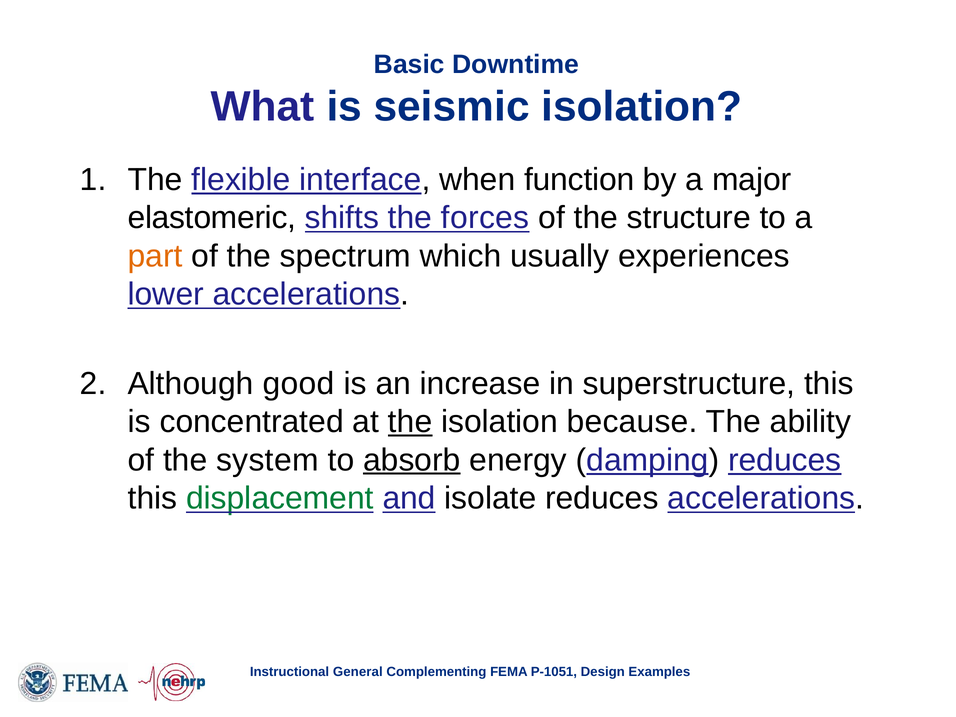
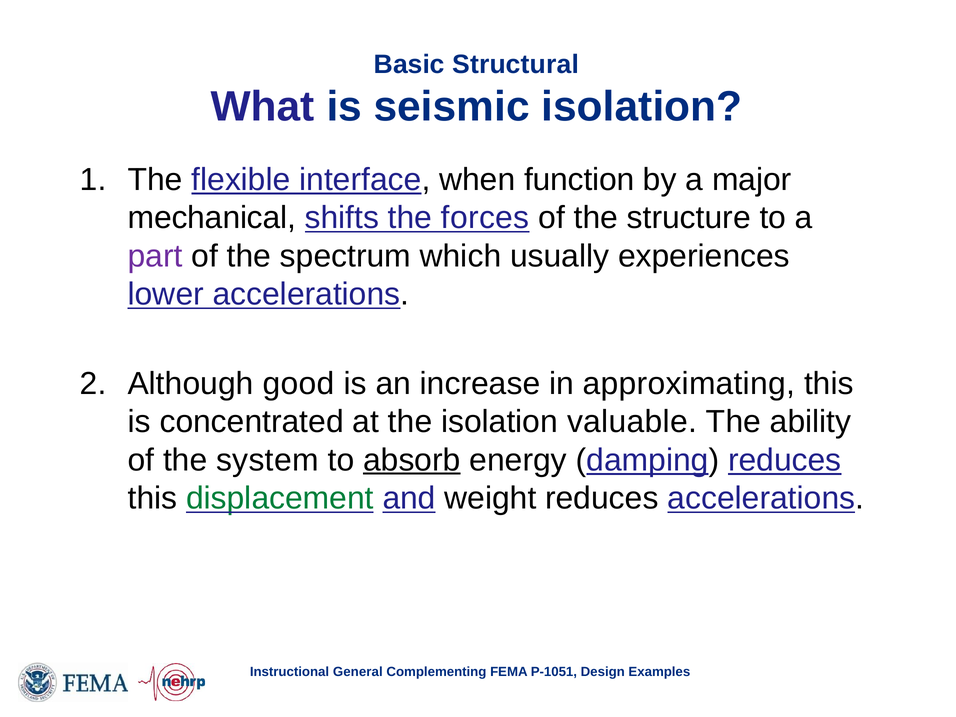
Downtime: Downtime -> Structural
elastomeric: elastomeric -> mechanical
part colour: orange -> purple
superstructure: superstructure -> approximating
the at (410, 422) underline: present -> none
because: because -> valuable
isolate: isolate -> weight
